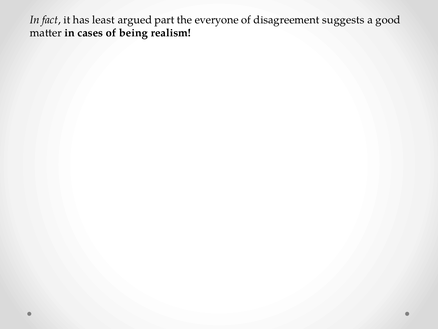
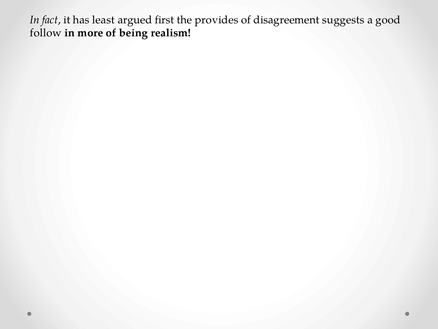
part: part -> first
everyone: everyone -> provides
matter: matter -> follow
cases: cases -> more
